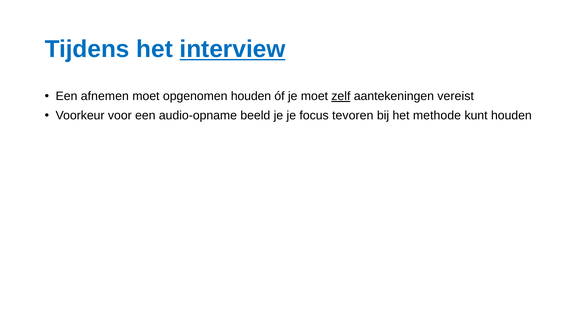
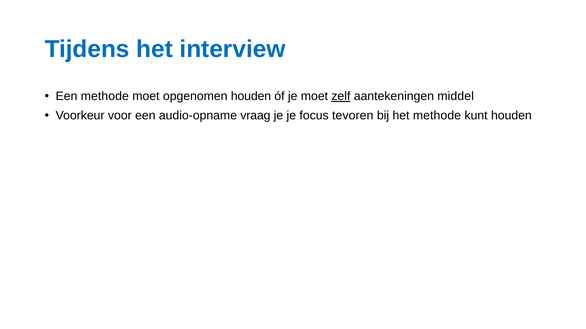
interview underline: present -> none
Een afnemen: afnemen -> methode
vereist: vereist -> middel
beeld: beeld -> vraag
